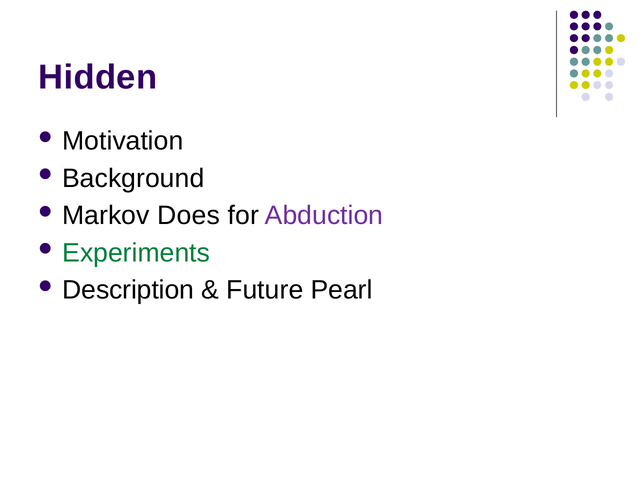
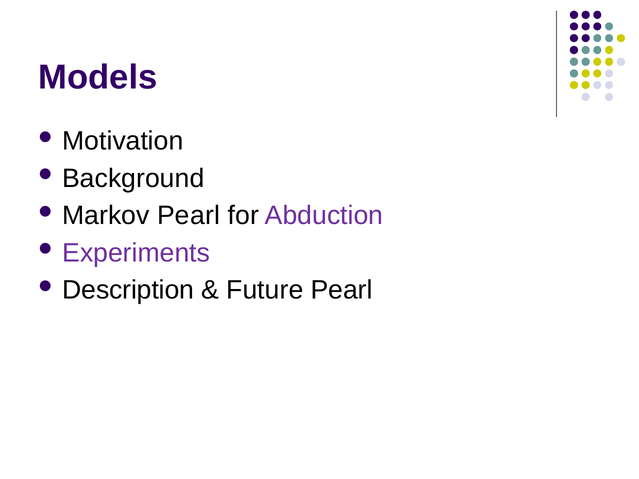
Hidden: Hidden -> Models
Markov Does: Does -> Pearl
Experiments colour: green -> purple
